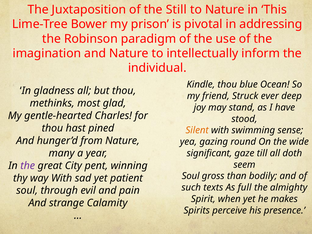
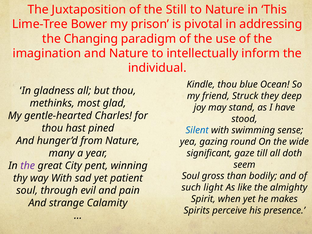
Robinson: Robinson -> Changing
ever: ever -> they
Silent colour: orange -> blue
texts: texts -> light
full: full -> like
